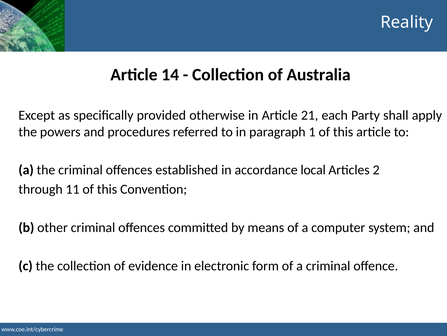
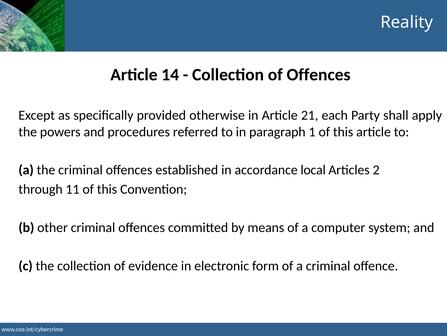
of Australia: Australia -> Offences
